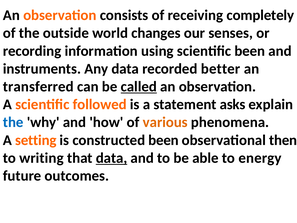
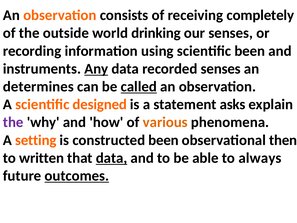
changes: changes -> drinking
Any underline: none -> present
recorded better: better -> senses
transferred: transferred -> determines
followed: followed -> designed
the at (13, 122) colour: blue -> purple
writing: writing -> written
energy: energy -> always
outcomes underline: none -> present
